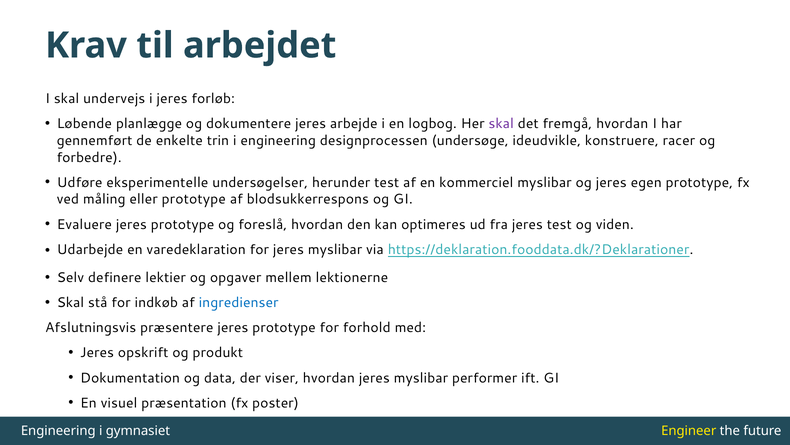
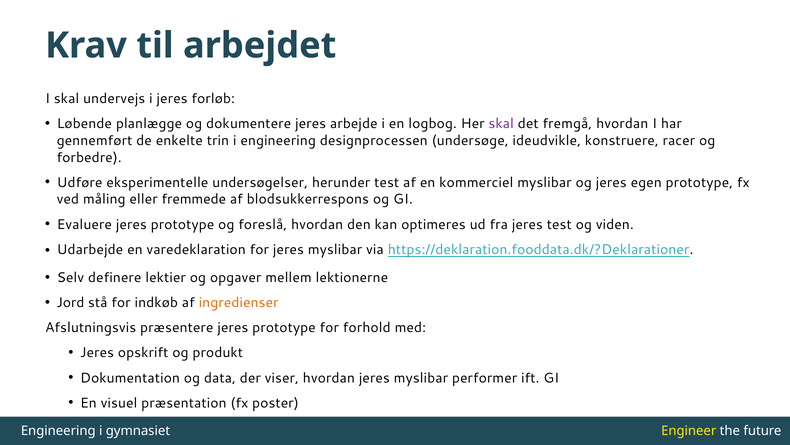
eller prototype: prototype -> fremmede
Skal at (70, 302): Skal -> Jord
ingredienser colour: blue -> orange
